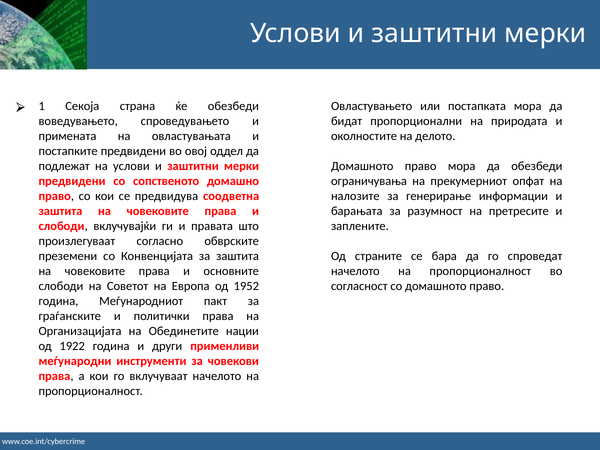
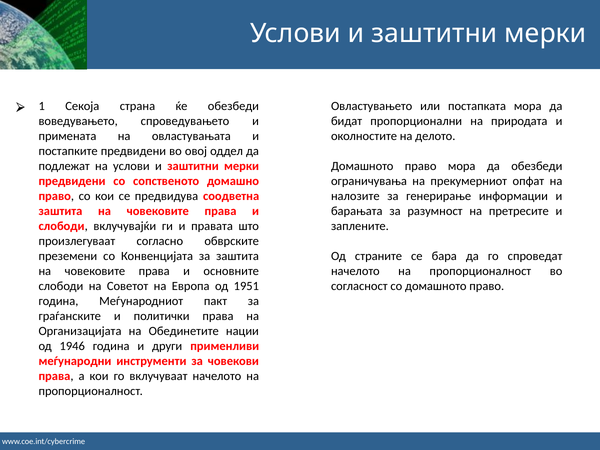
1952: 1952 -> 1951
1922: 1922 -> 1946
